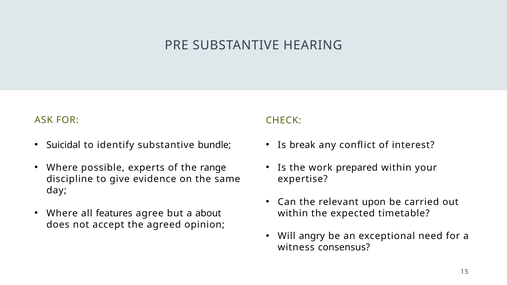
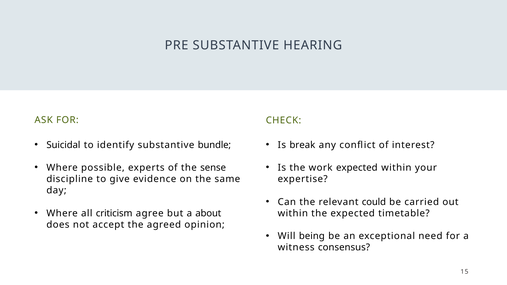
range: range -> sense
work prepared: prepared -> expected
upon: upon -> could
features: features -> criticism
angry: angry -> being
